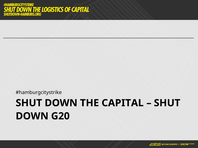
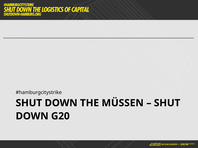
CAPITAL: CAPITAL -> MÜSSEN
